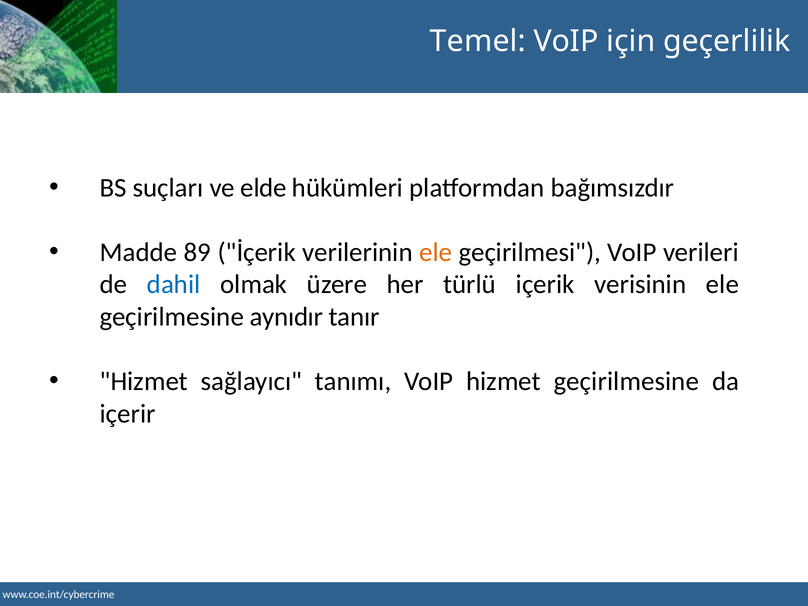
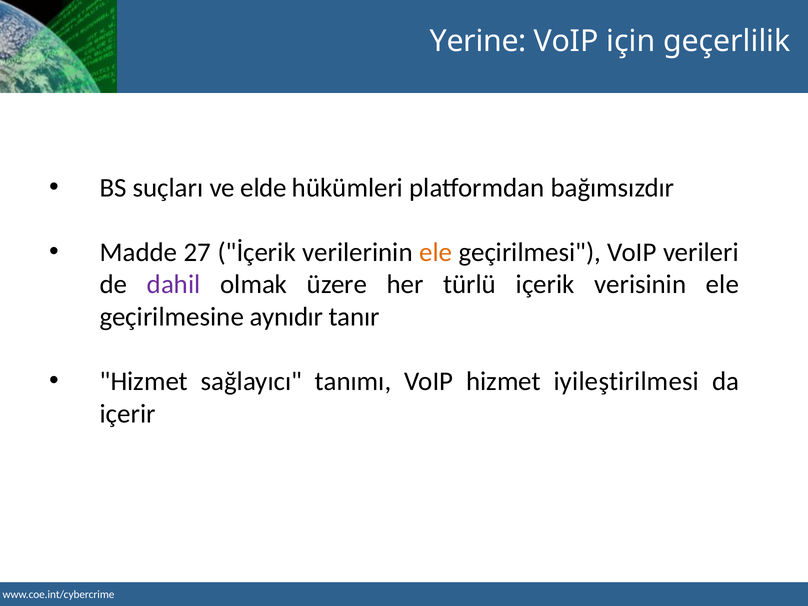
Temel: Temel -> Yerine
89: 89 -> 27
dahil colour: blue -> purple
hizmet geçirilmesine: geçirilmesine -> iyileştirilmesi
